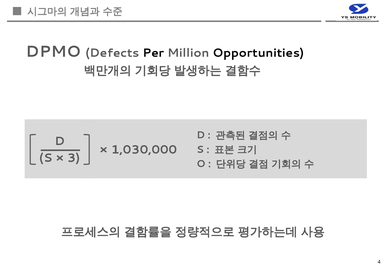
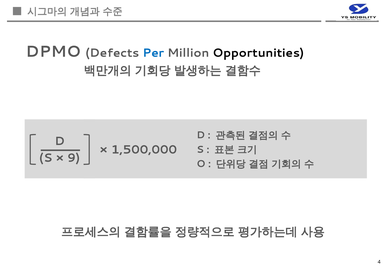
Per colour: black -> blue
1,030,000: 1,030,000 -> 1,500,000
3: 3 -> 9
